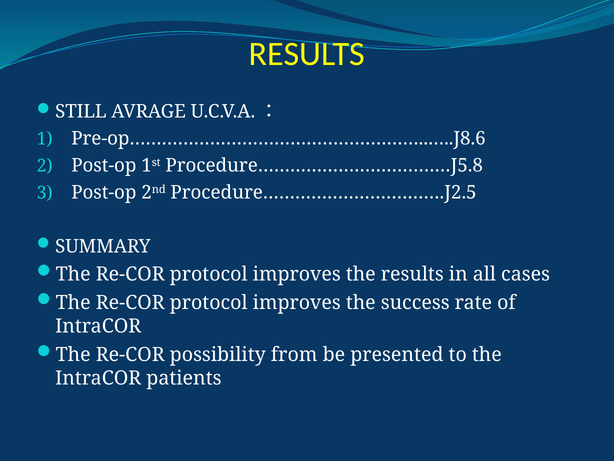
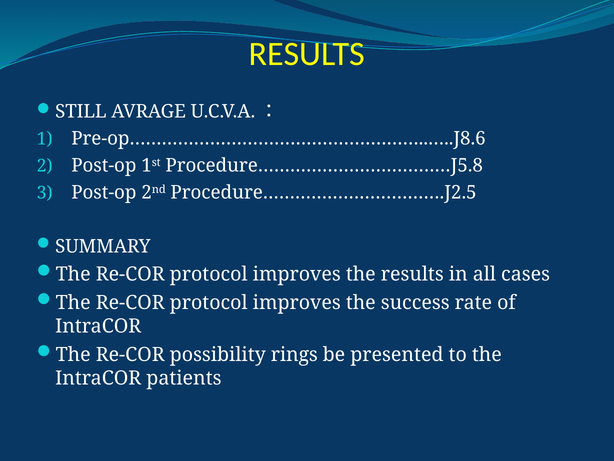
from: from -> rings
